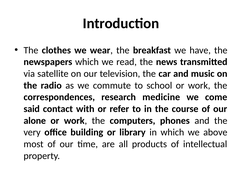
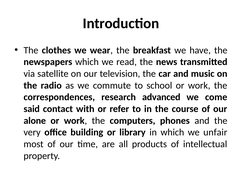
medicine: medicine -> advanced
above: above -> unfair
